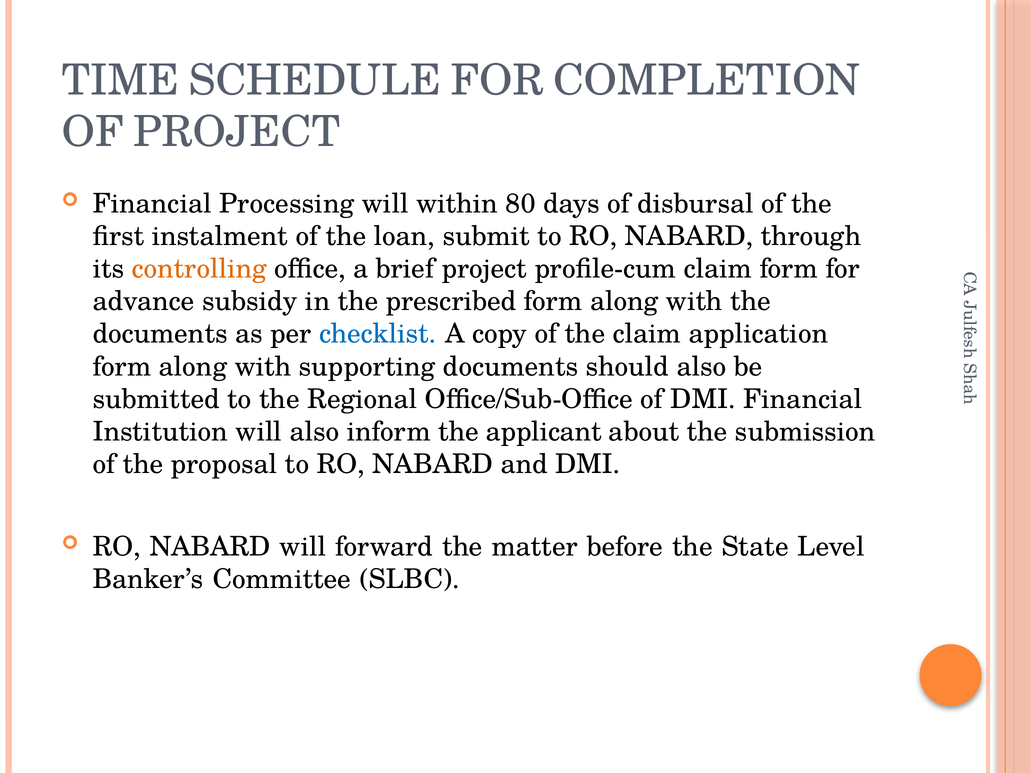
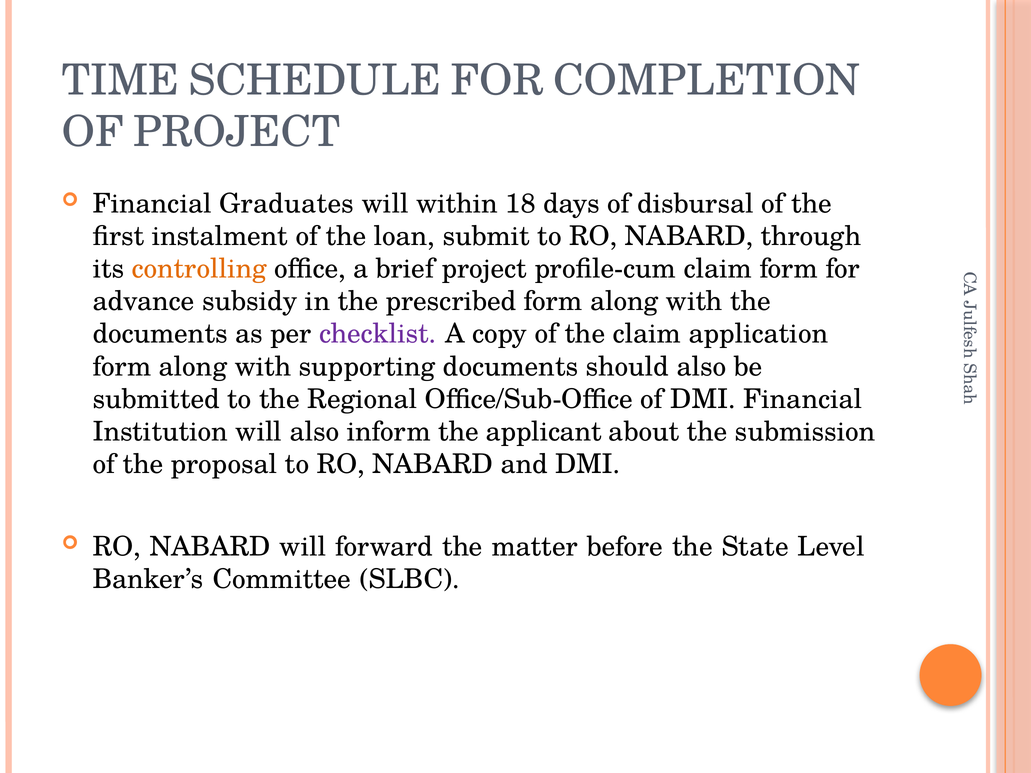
Processing: Processing -> Graduates
80: 80 -> 18
checklist colour: blue -> purple
